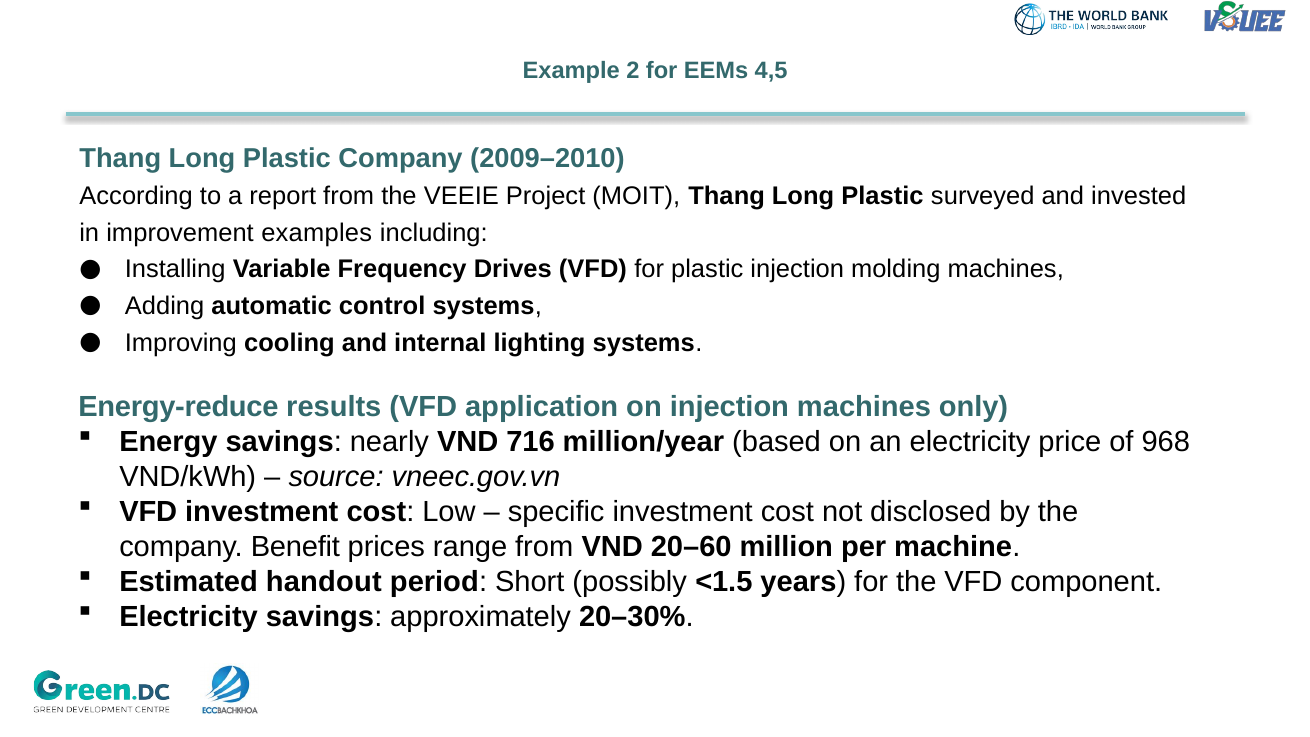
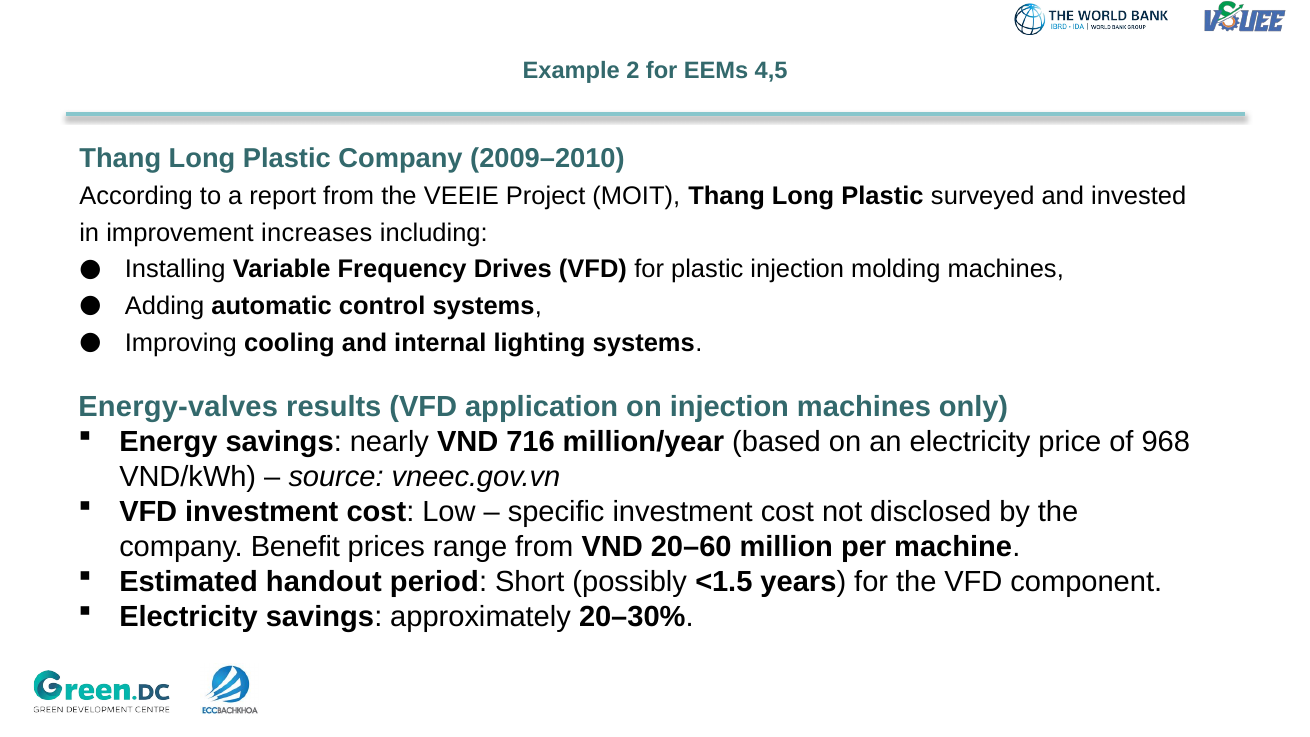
examples: examples -> increases
Energy-reduce: Energy-reduce -> Energy-valves
